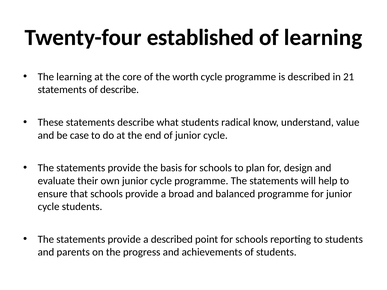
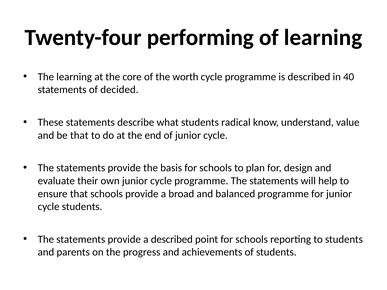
established: established -> performing
21: 21 -> 40
of describe: describe -> decided
be case: case -> that
